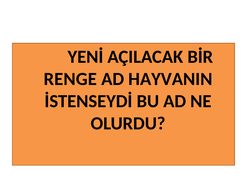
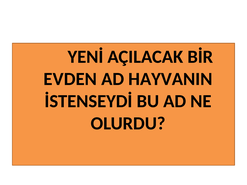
RENGE: RENGE -> EVDEN
